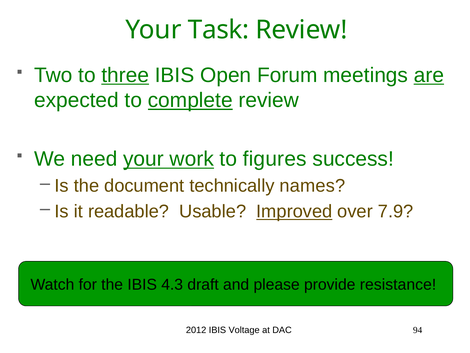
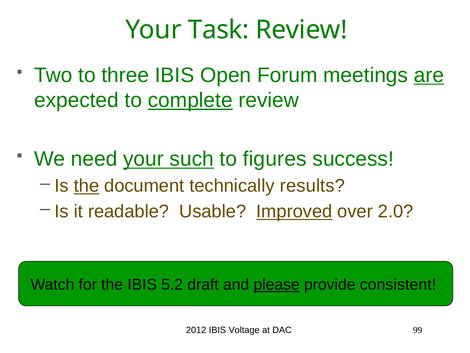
three underline: present -> none
work: work -> such
the at (87, 186) underline: none -> present
names: names -> results
7.9: 7.9 -> 2.0
4.3: 4.3 -> 5.2
please underline: none -> present
resistance: resistance -> consistent
94: 94 -> 99
